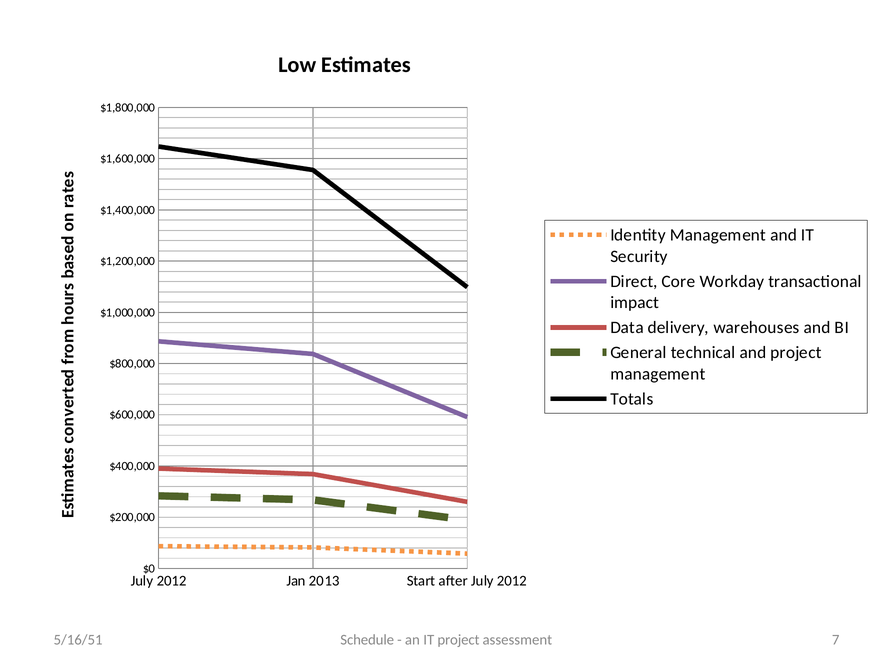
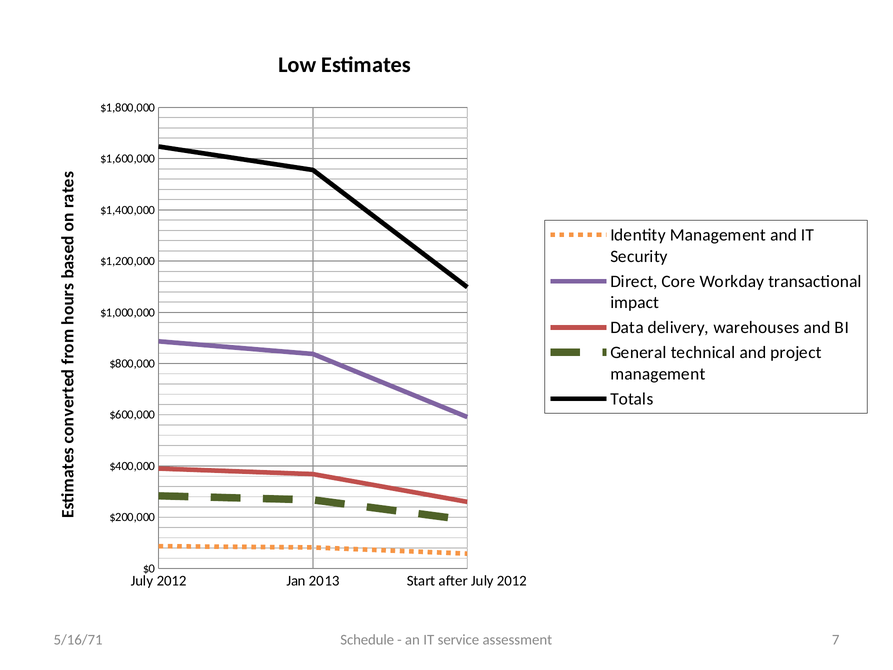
IT project: project -> service
5/16/51: 5/16/51 -> 5/16/71
